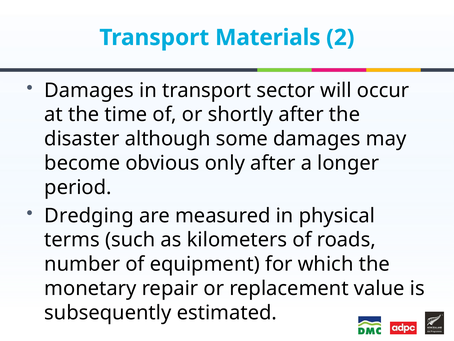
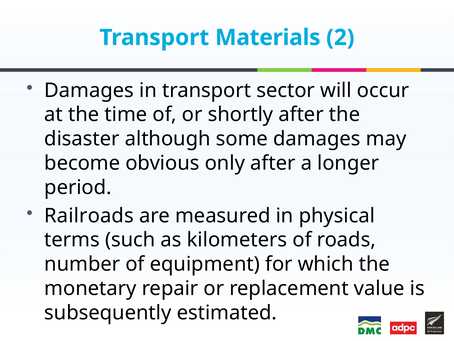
Dredging: Dredging -> Railroads
